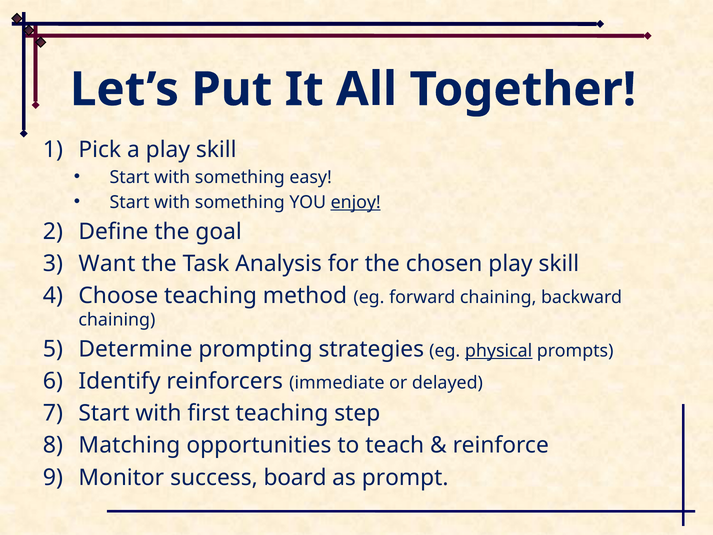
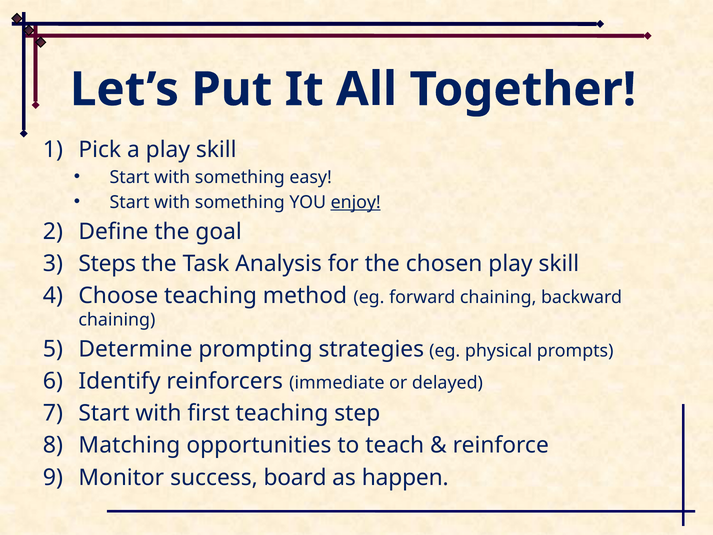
Want: Want -> Steps
physical underline: present -> none
prompt: prompt -> happen
